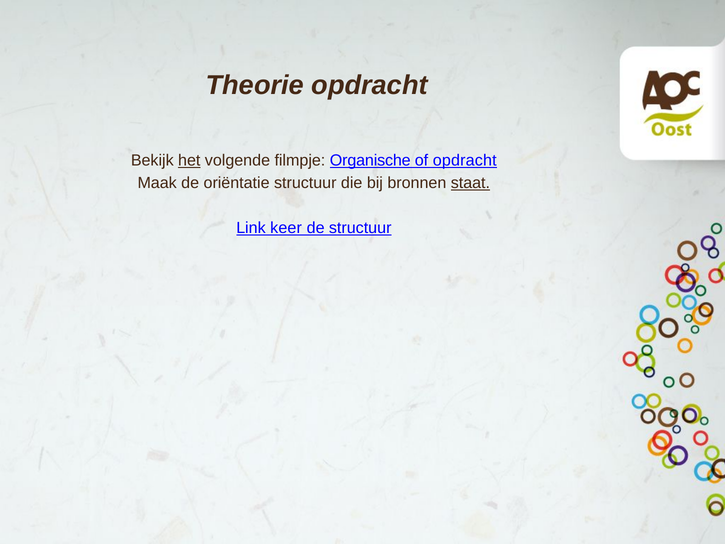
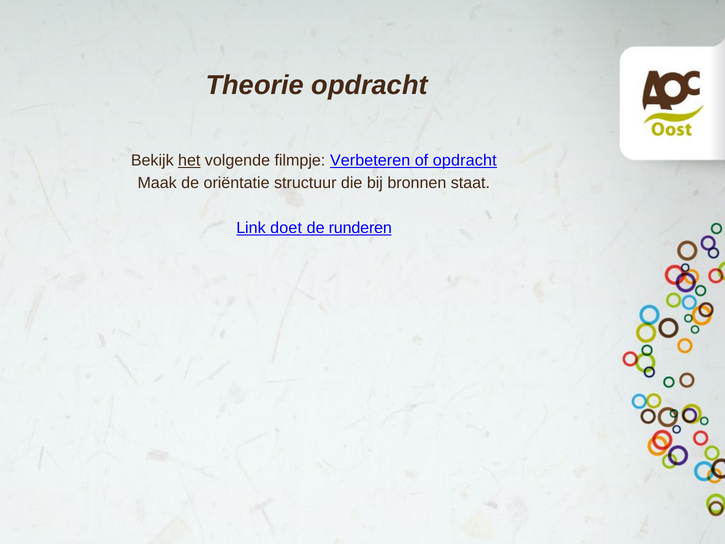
Organische: Organische -> Verbeteren
staat underline: present -> none
keer: keer -> doet
de structuur: structuur -> runderen
